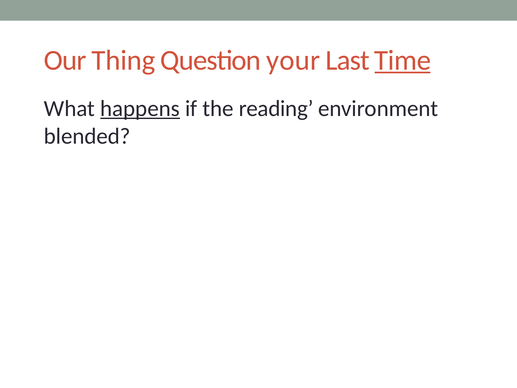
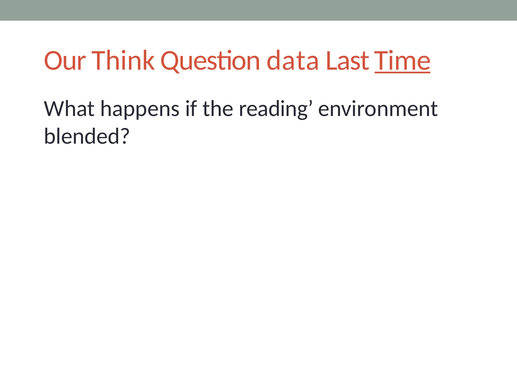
Thing: Thing -> Think
your: your -> data
happens underline: present -> none
